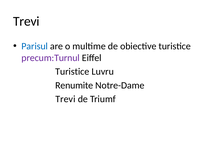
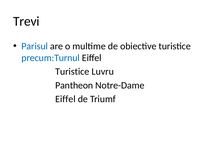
precum:Turnul colour: purple -> blue
Renumite: Renumite -> Pantheon
Trevi at (65, 99): Trevi -> Eiffel
